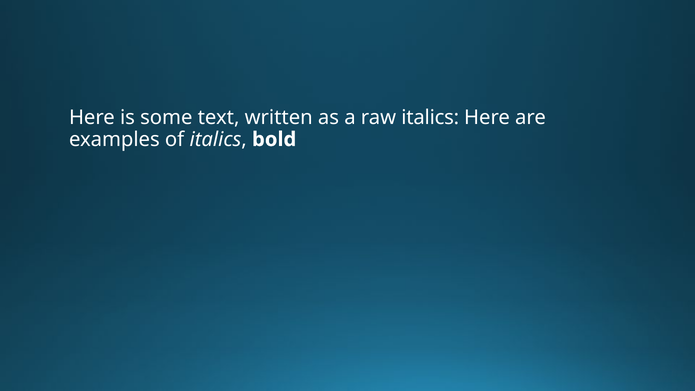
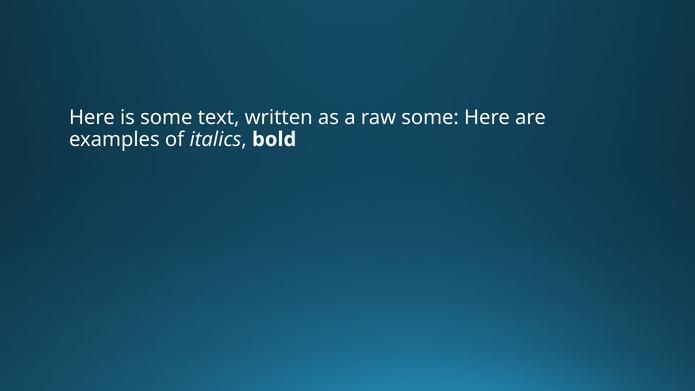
raw italics: italics -> some
